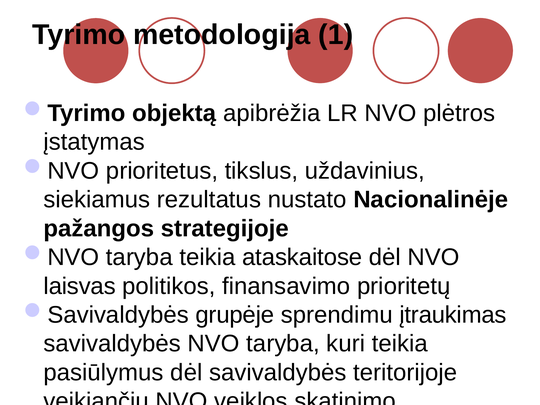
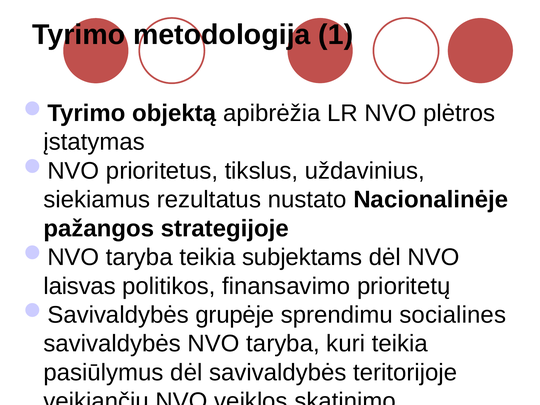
ataskaitose: ataskaitose -> subjektams
įtraukimas: įtraukimas -> socialines
